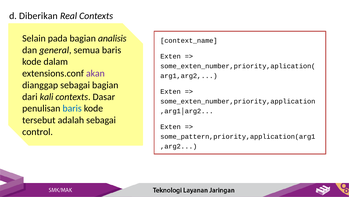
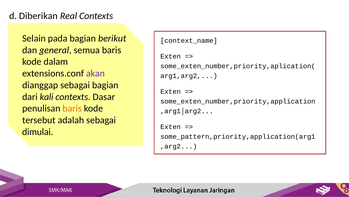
analisis: analisis -> berikut
baris at (72, 108) colour: blue -> orange
control: control -> dimulai
